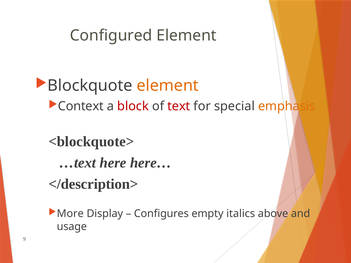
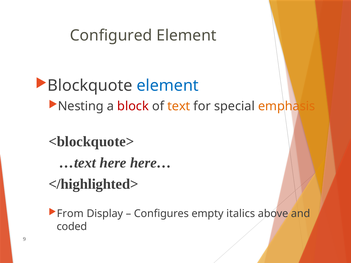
element at (168, 86) colour: orange -> blue
Context: Context -> Nesting
text colour: red -> orange
</description>: </description> -> </highlighted>
More: More -> From
usage: usage -> coded
